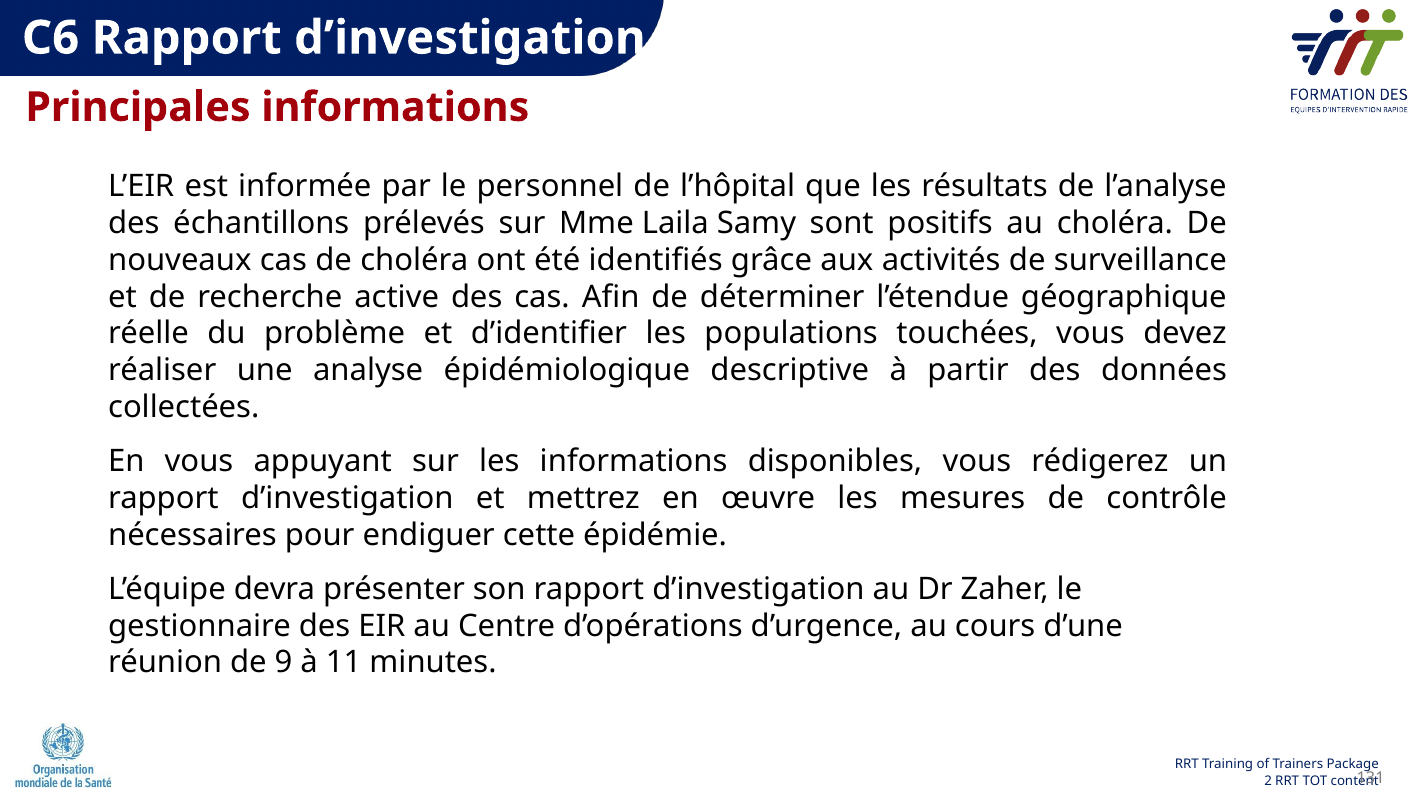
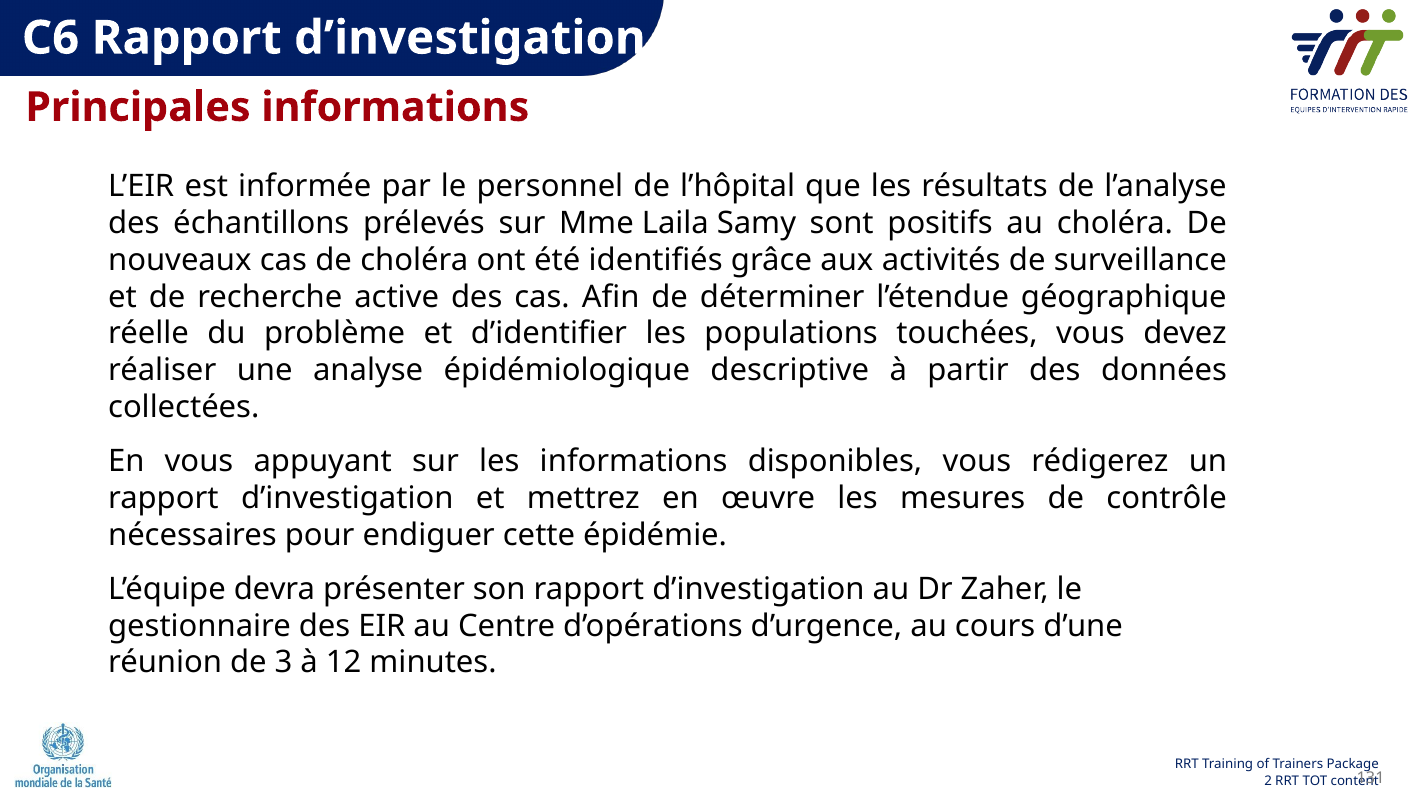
9: 9 -> 3
11: 11 -> 12
